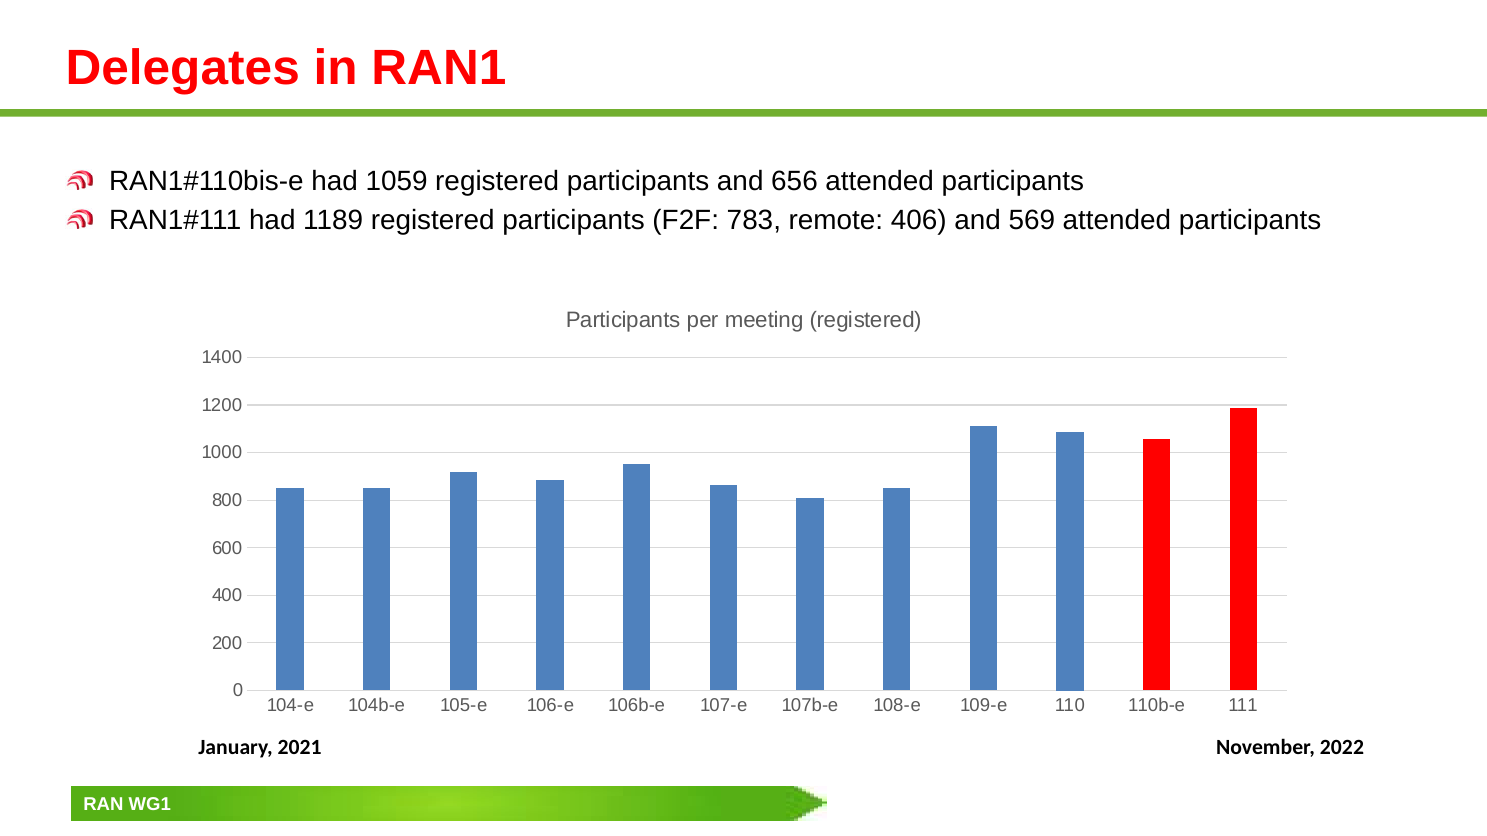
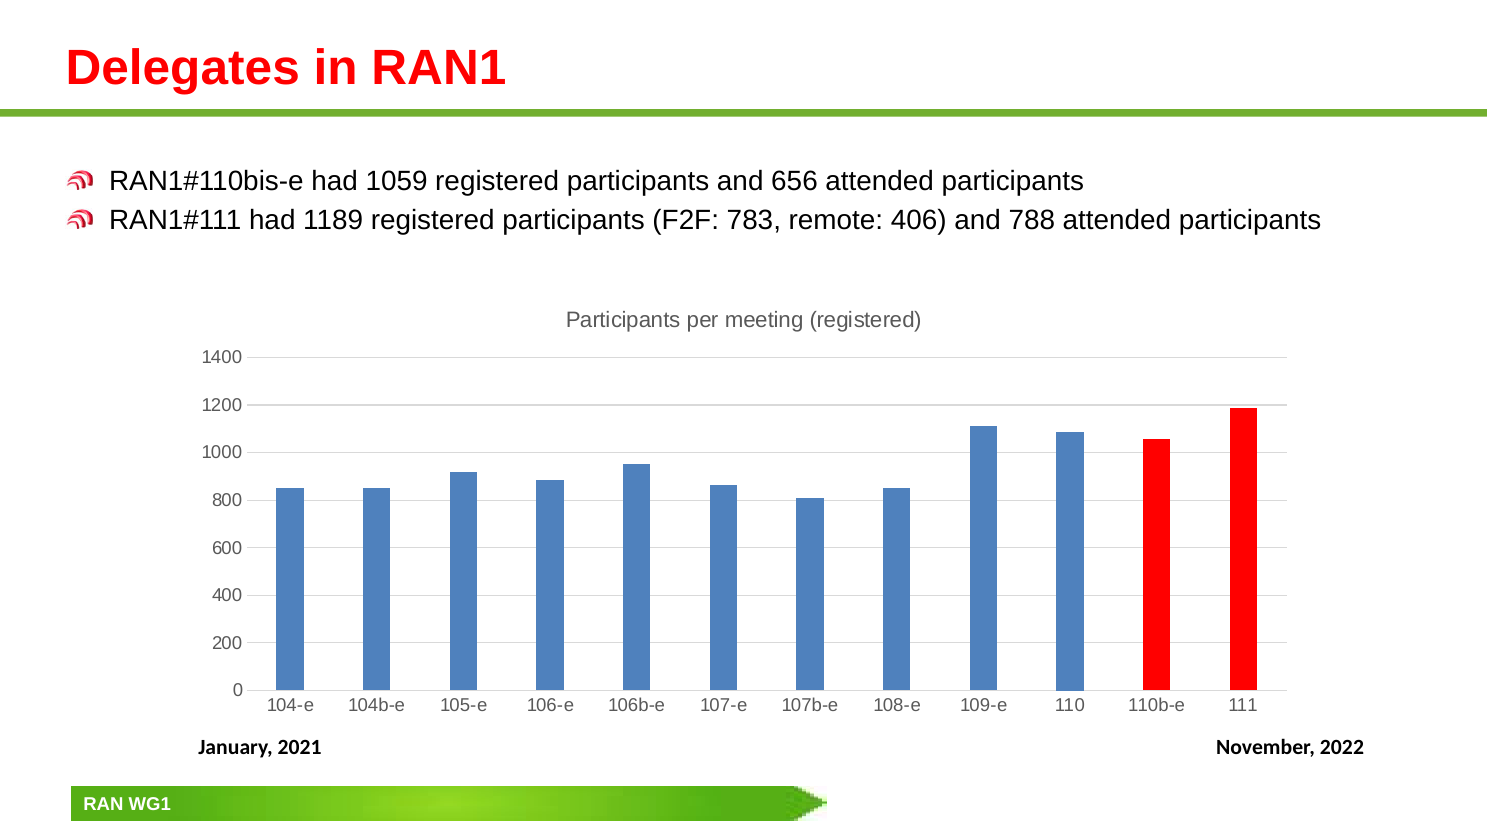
569: 569 -> 788
